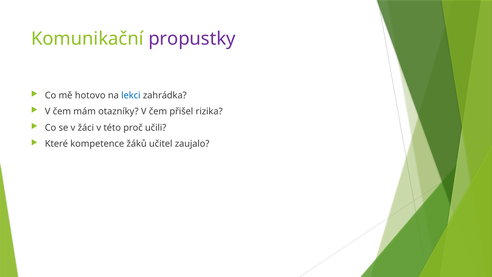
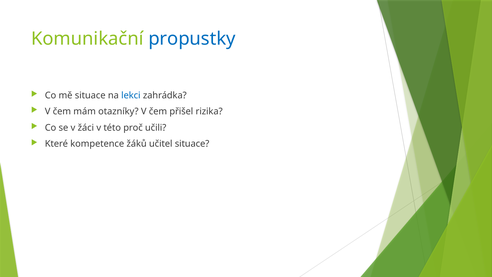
propustky colour: purple -> blue
mě hotovo: hotovo -> situace
učitel zaujalo: zaujalo -> situace
